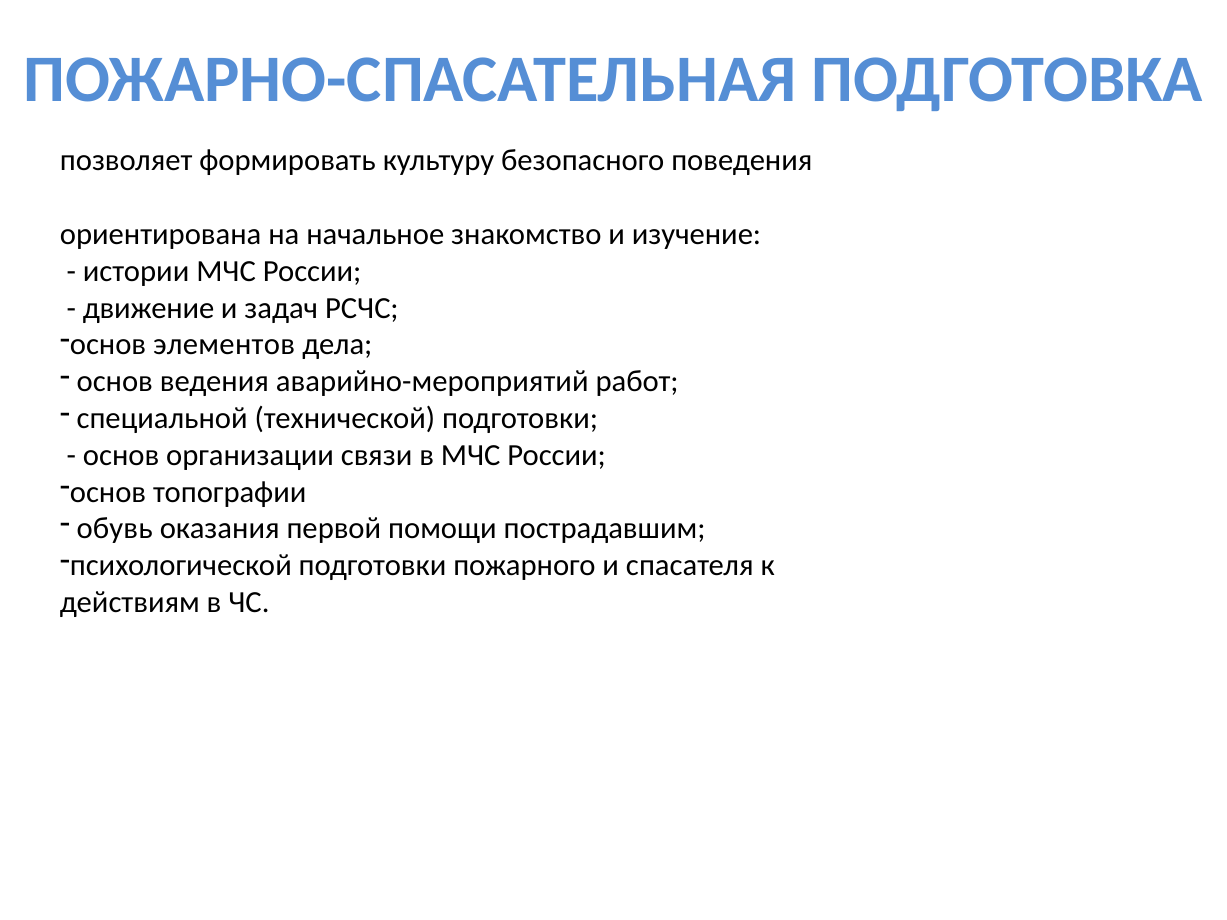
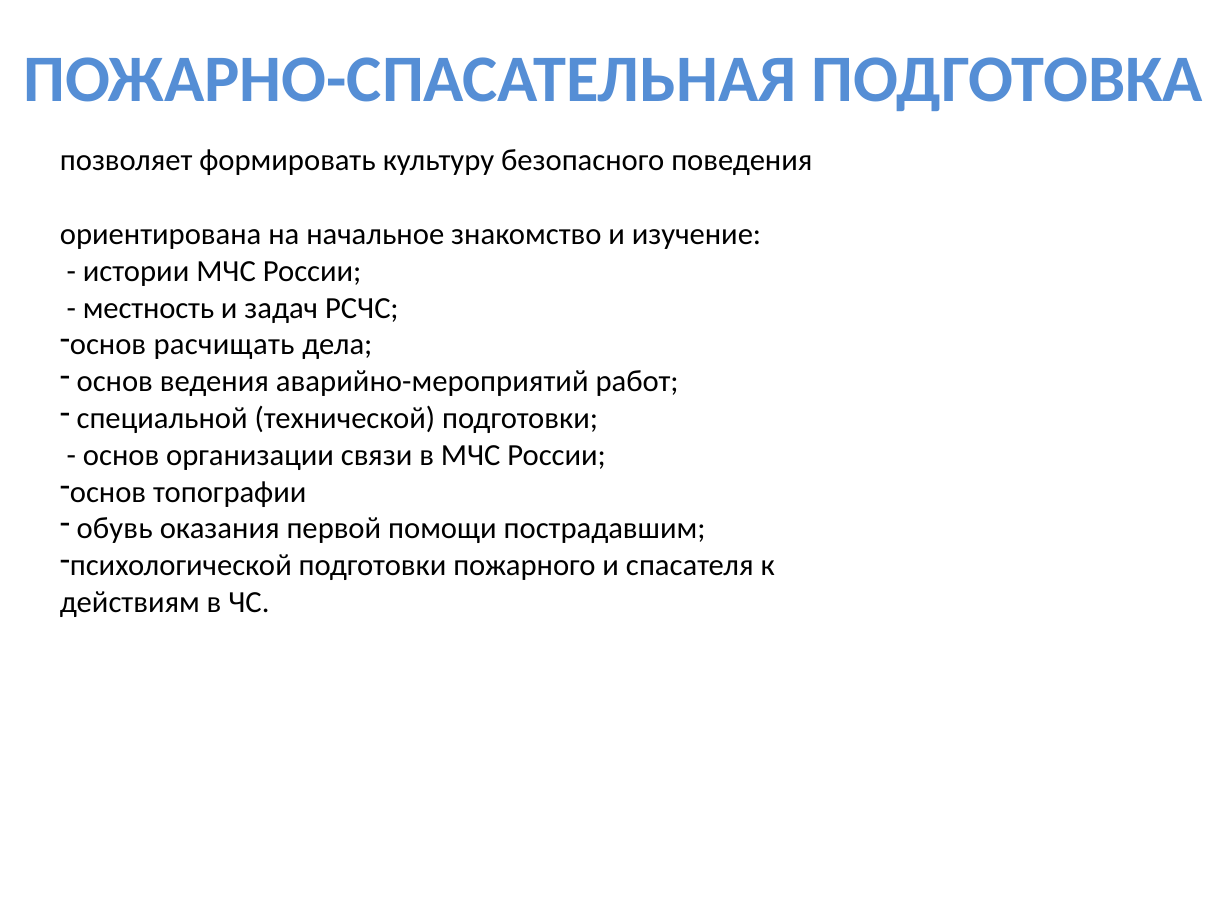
движение: движение -> местность
элементов: элементов -> расчищать
